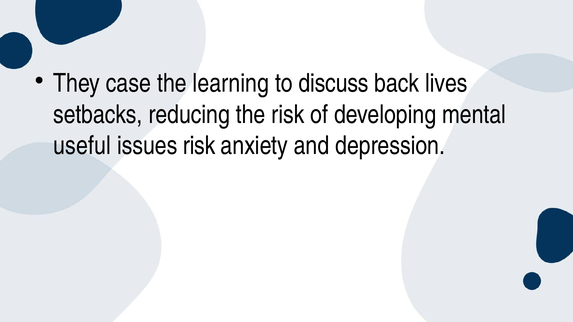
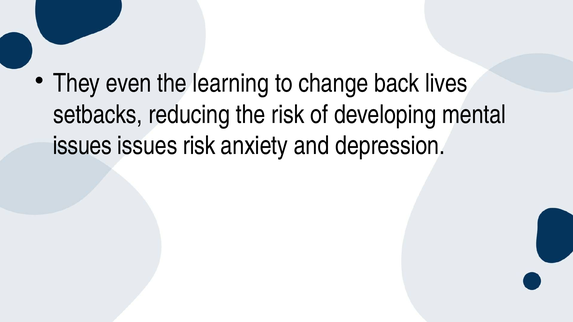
case: case -> even
discuss: discuss -> change
useful at (82, 146): useful -> issues
